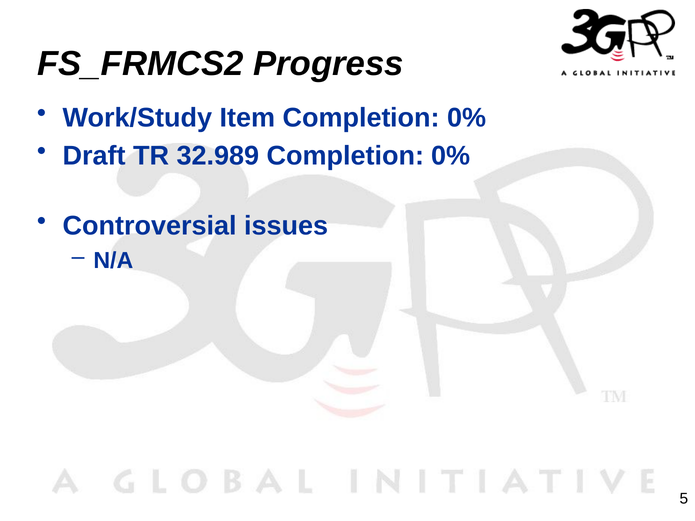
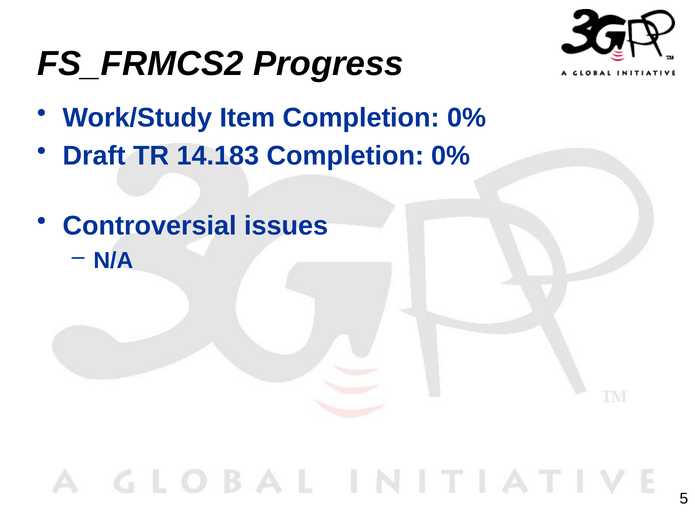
32.989: 32.989 -> 14.183
